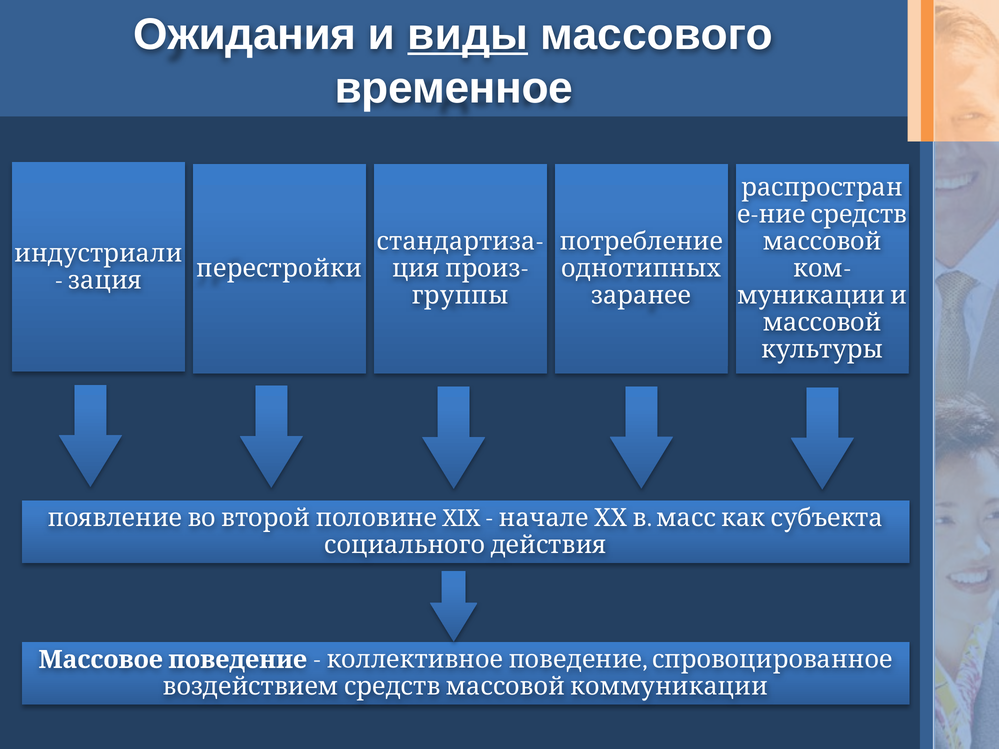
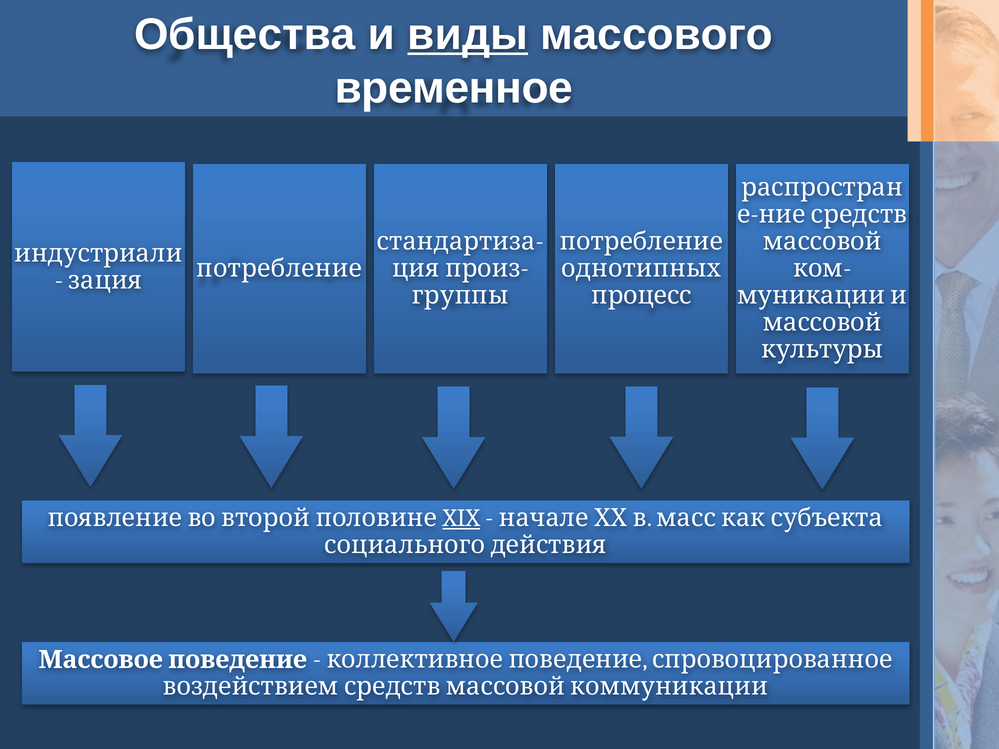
Ожидания: Ожидания -> Общества
зация перестройки: перестройки -> потребление
заранее: заранее -> процесс
XIX underline: none -> present
